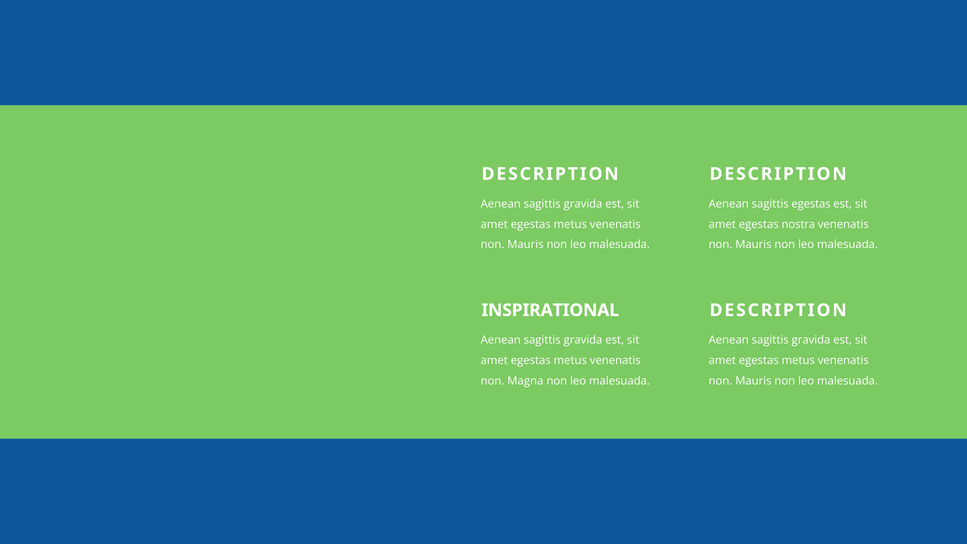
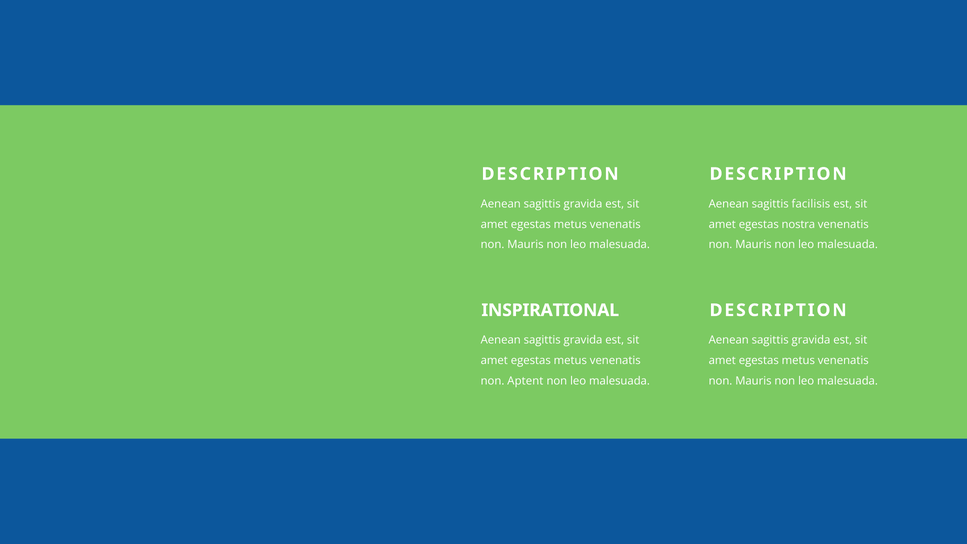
sagittis egestas: egestas -> facilisis
Magna: Magna -> Aptent
